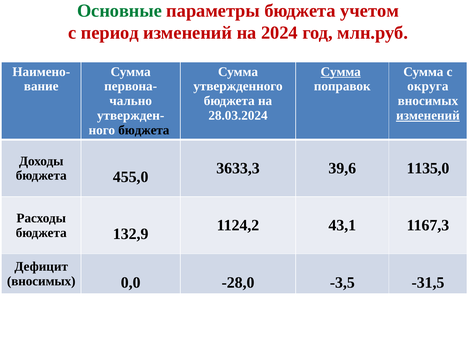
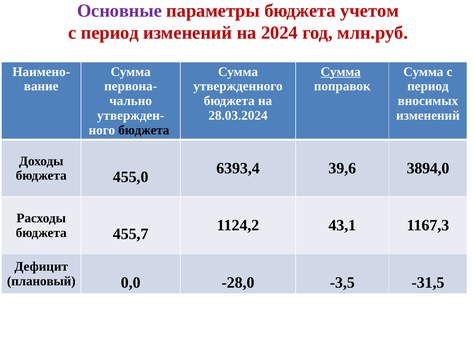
Основные colour: green -> purple
округа at (428, 86): округа -> период
изменений at (428, 115) underline: present -> none
3633,3: 3633,3 -> 6393,4
1135,0: 1135,0 -> 3894,0
132,9: 132,9 -> 455,7
вносимых at (41, 281): вносимых -> плановый
